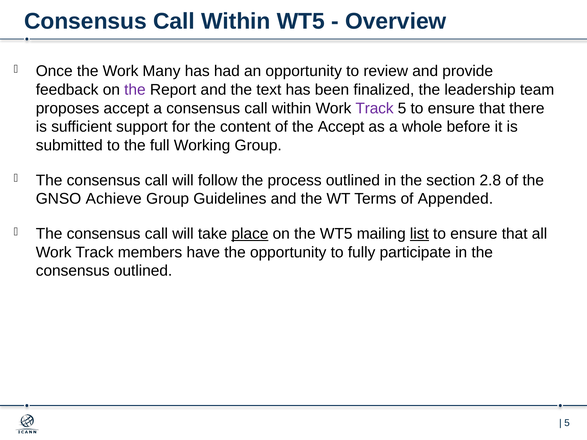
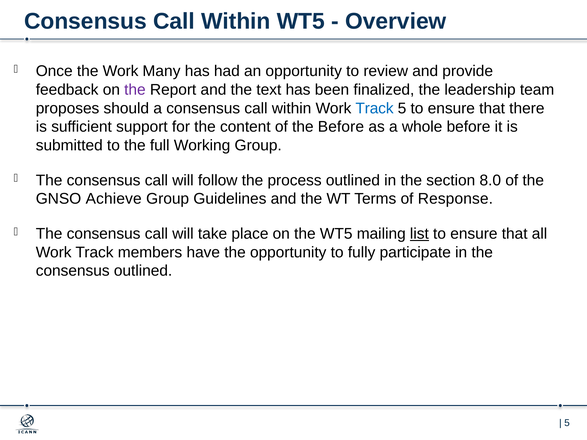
proposes accept: accept -> should
Track at (375, 108) colour: purple -> blue
the Accept: Accept -> Before
2.8: 2.8 -> 8.0
Appended: Appended -> Response
place underline: present -> none
